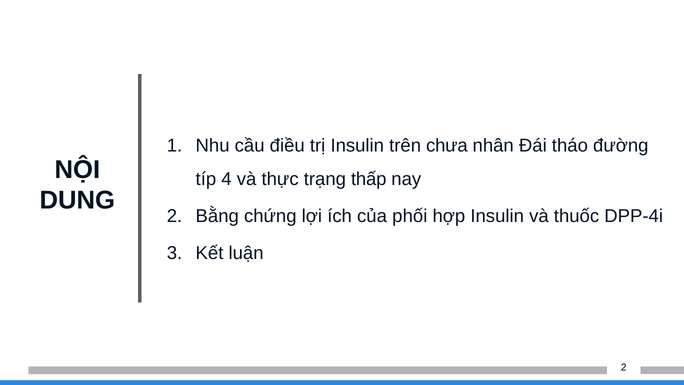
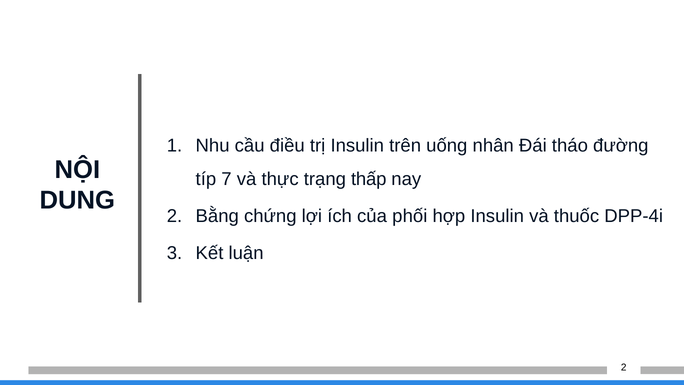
chưa: chưa -> uống
4: 4 -> 7
